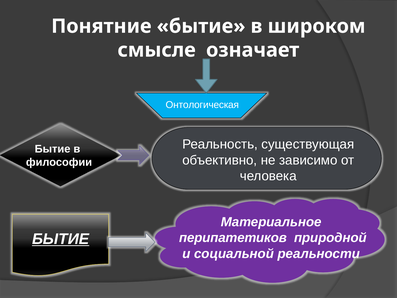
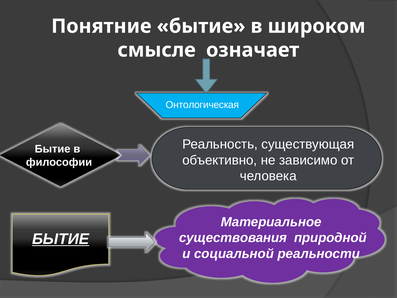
перипатетиков: перипатетиков -> существования
